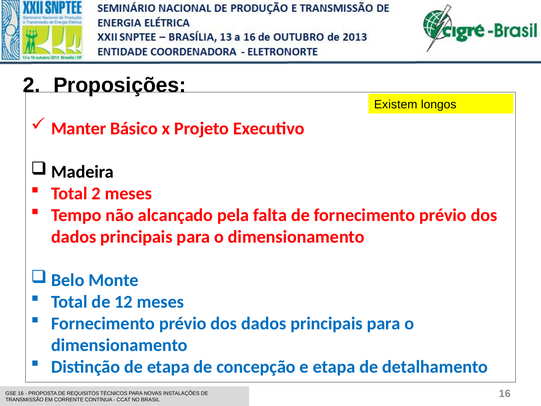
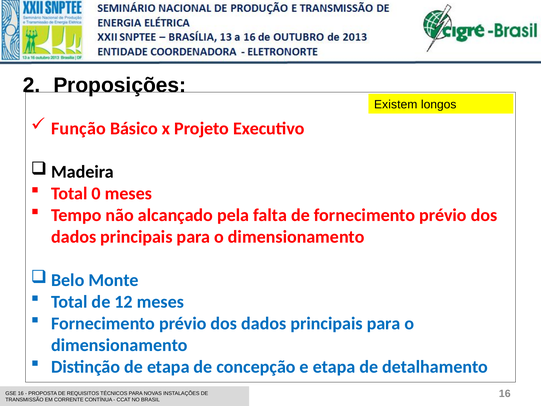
Manter: Manter -> Função
Total 2: 2 -> 0
